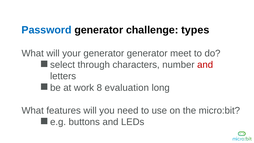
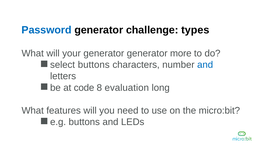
meet: meet -> more
select through: through -> buttons
and at (205, 65) colour: red -> blue
work: work -> code
